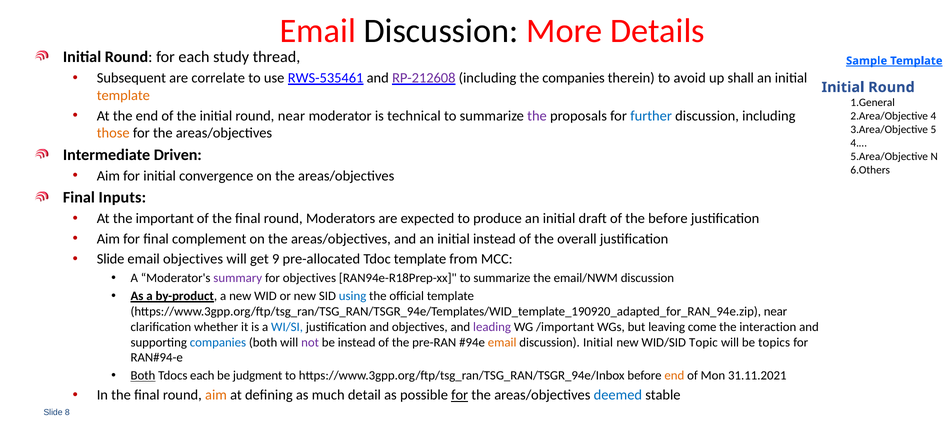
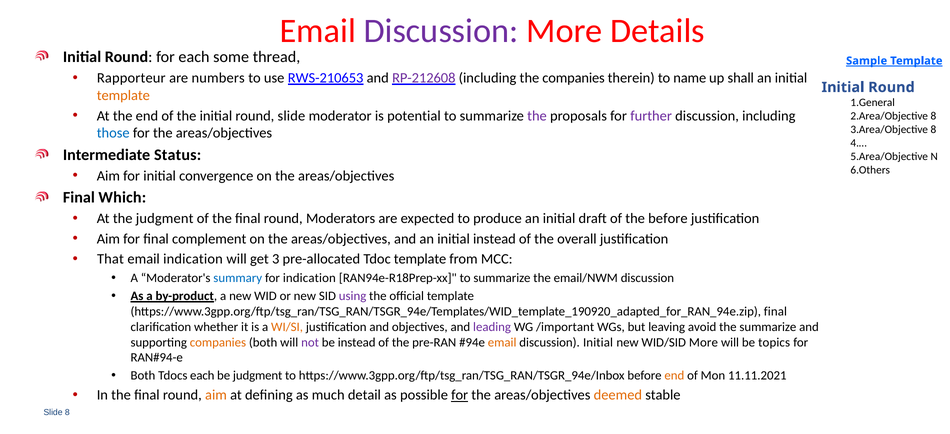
Discussion at (441, 31) colour: black -> purple
study: study -> some
Subsequent: Subsequent -> Rapporteur
correlate: correlate -> numbers
RWS-535461: RWS-535461 -> RWS-210653
avoid: avoid -> name
round near: near -> slide
technical: technical -> potential
further colour: blue -> purple
4 at (933, 116): 4 -> 8
5 at (933, 130): 5 -> 8
those colour: orange -> blue
Driven: Driven -> Status
Inputs: Inputs -> Which
the important: important -> judgment
Slide at (111, 259): Slide -> That
email objectives: objectives -> indication
9: 9 -> 3
summary colour: purple -> blue
for objectives: objectives -> indication
using colour: blue -> purple
near at (776, 312): near -> final
WI/SI colour: blue -> orange
come: come -> avoid
the interaction: interaction -> summarize
companies at (218, 343) colour: blue -> orange
WID/SID Topic: Topic -> More
Both at (143, 376) underline: present -> none
31.11.2021: 31.11.2021 -> 11.11.2021
deemed colour: blue -> orange
